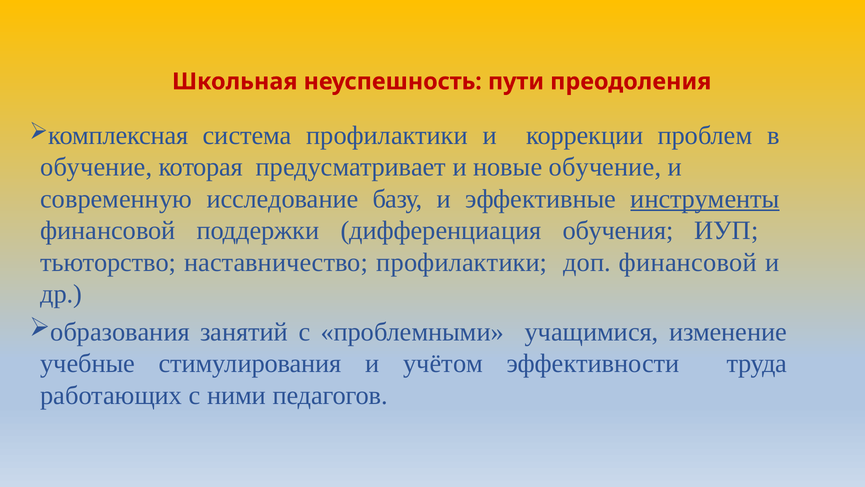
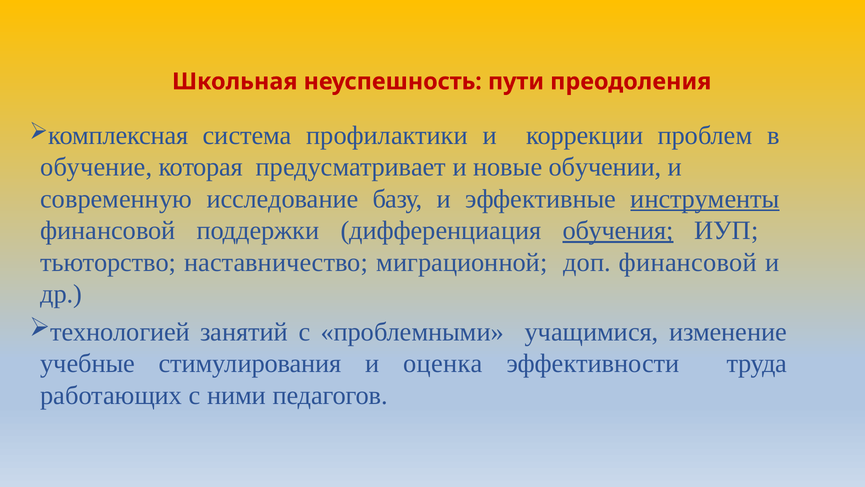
новые обучение: обучение -> обучении
обучения underline: none -> present
наставничество профилактики: профилактики -> миграционной
образования: образования -> технологией
учётом: учётом -> оценка
